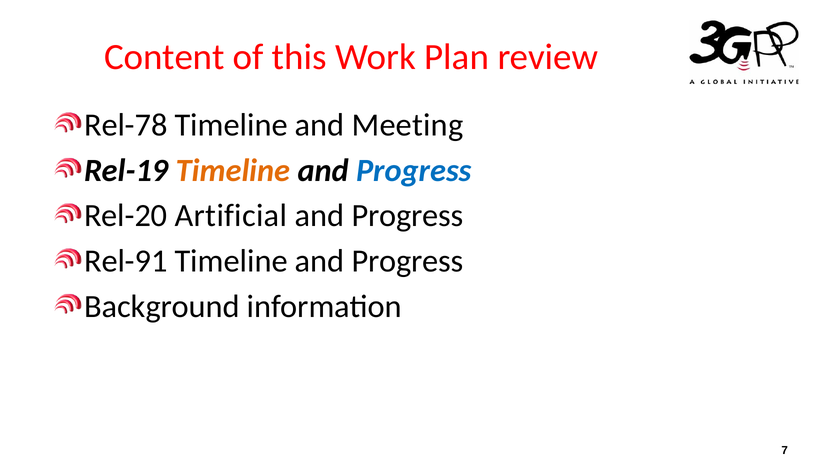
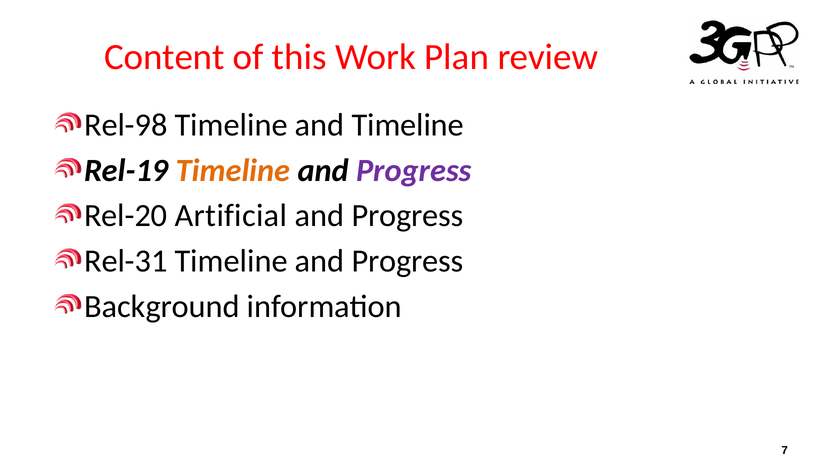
Rel-78: Rel-78 -> Rel-98
and Meeting: Meeting -> Timeline
Progress at (414, 171) colour: blue -> purple
Rel-91: Rel-91 -> Rel-31
